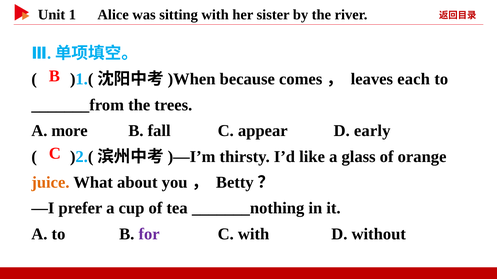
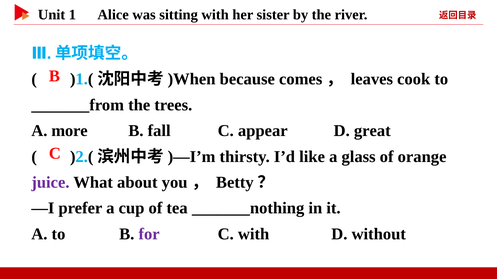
each: each -> cook
early: early -> great
juice colour: orange -> purple
